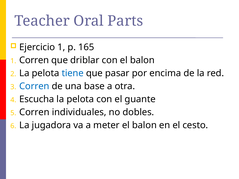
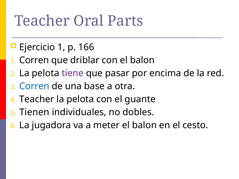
165: 165 -> 166
tiene colour: blue -> purple
Escucha at (37, 99): Escucha -> Teacher
Corren at (34, 112): Corren -> Tienen
